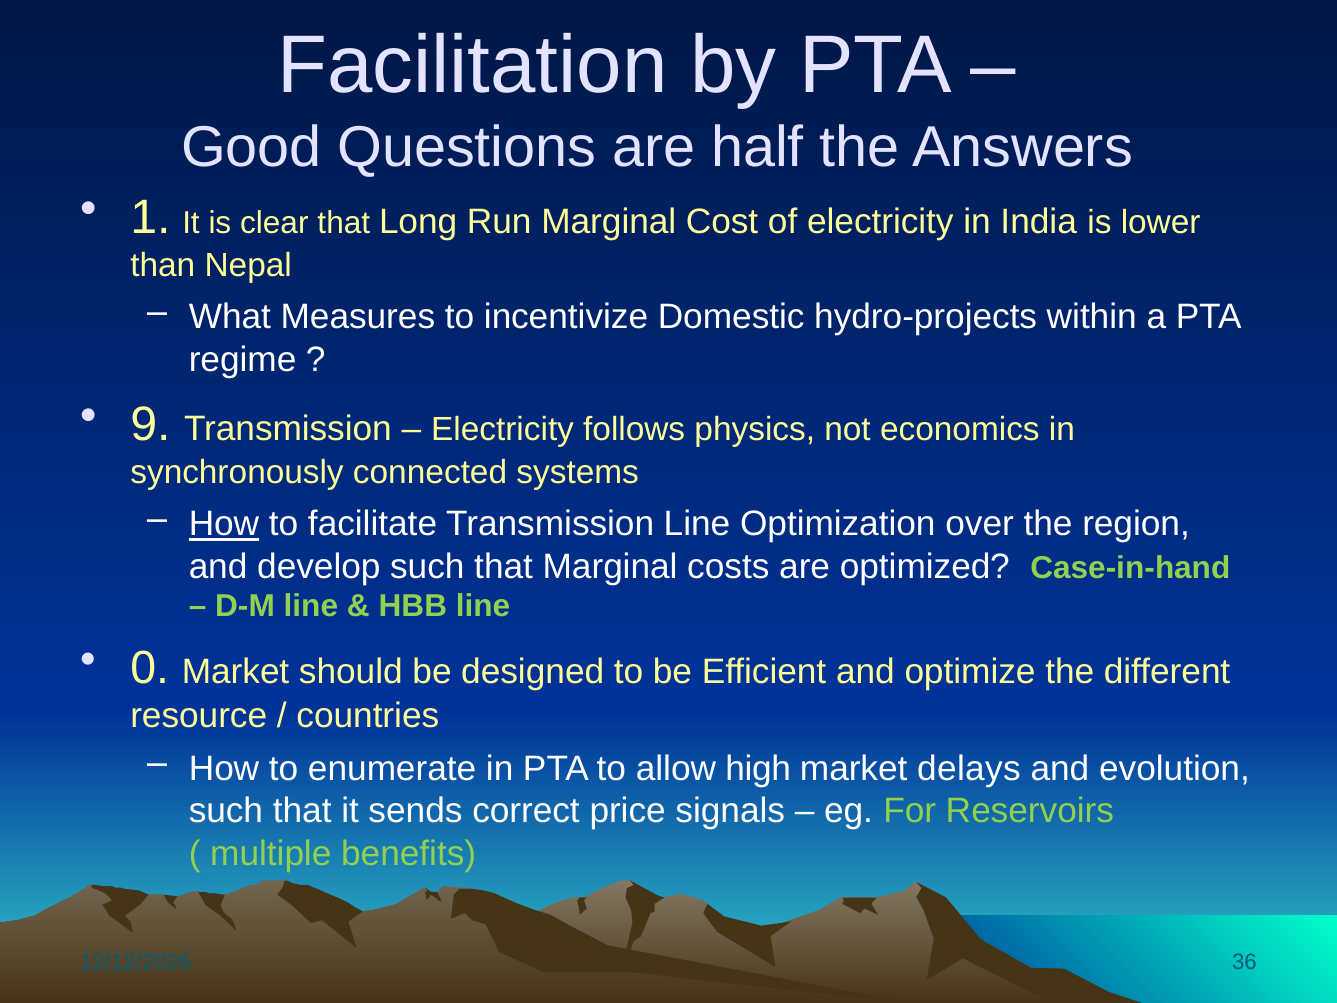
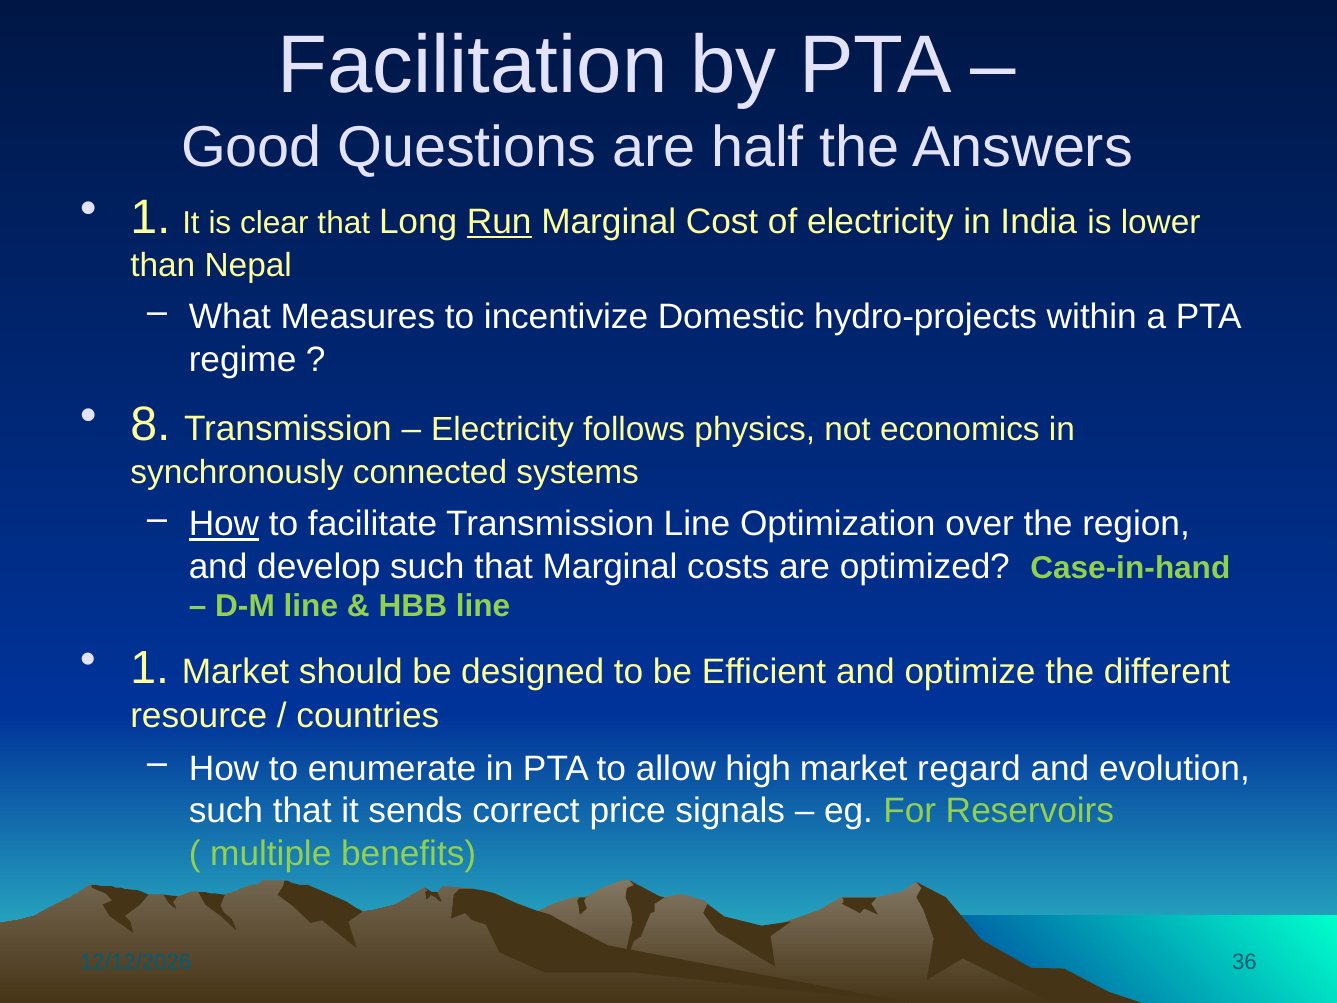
Run underline: none -> present
9: 9 -> 8
0 at (150, 668): 0 -> 1
delays: delays -> regard
